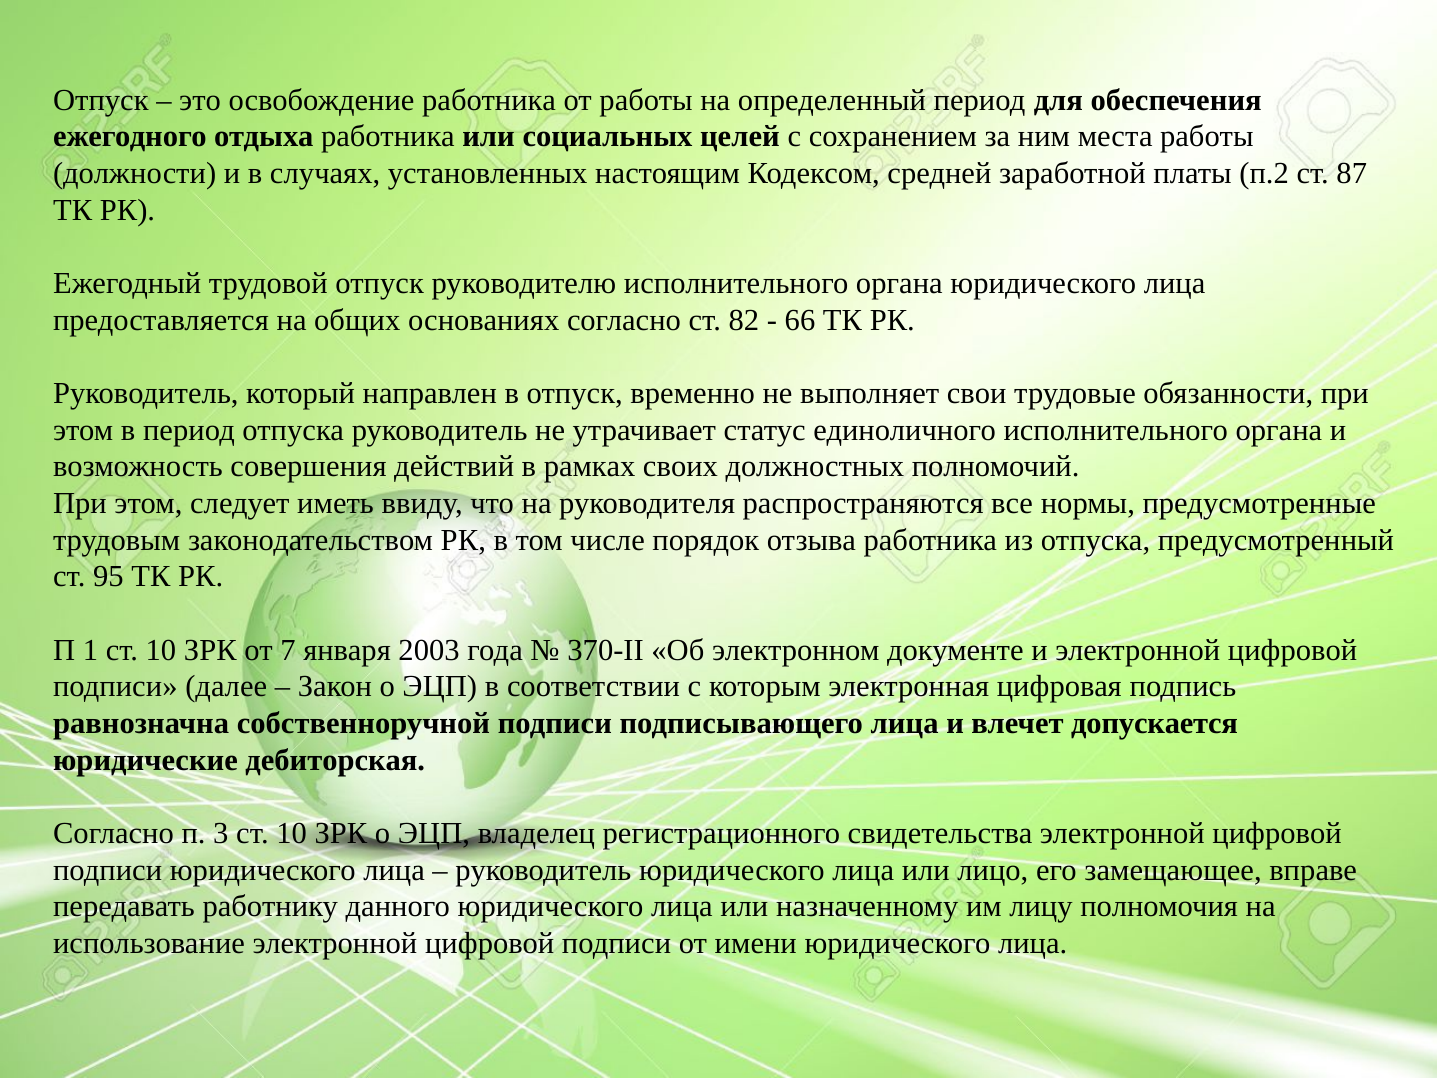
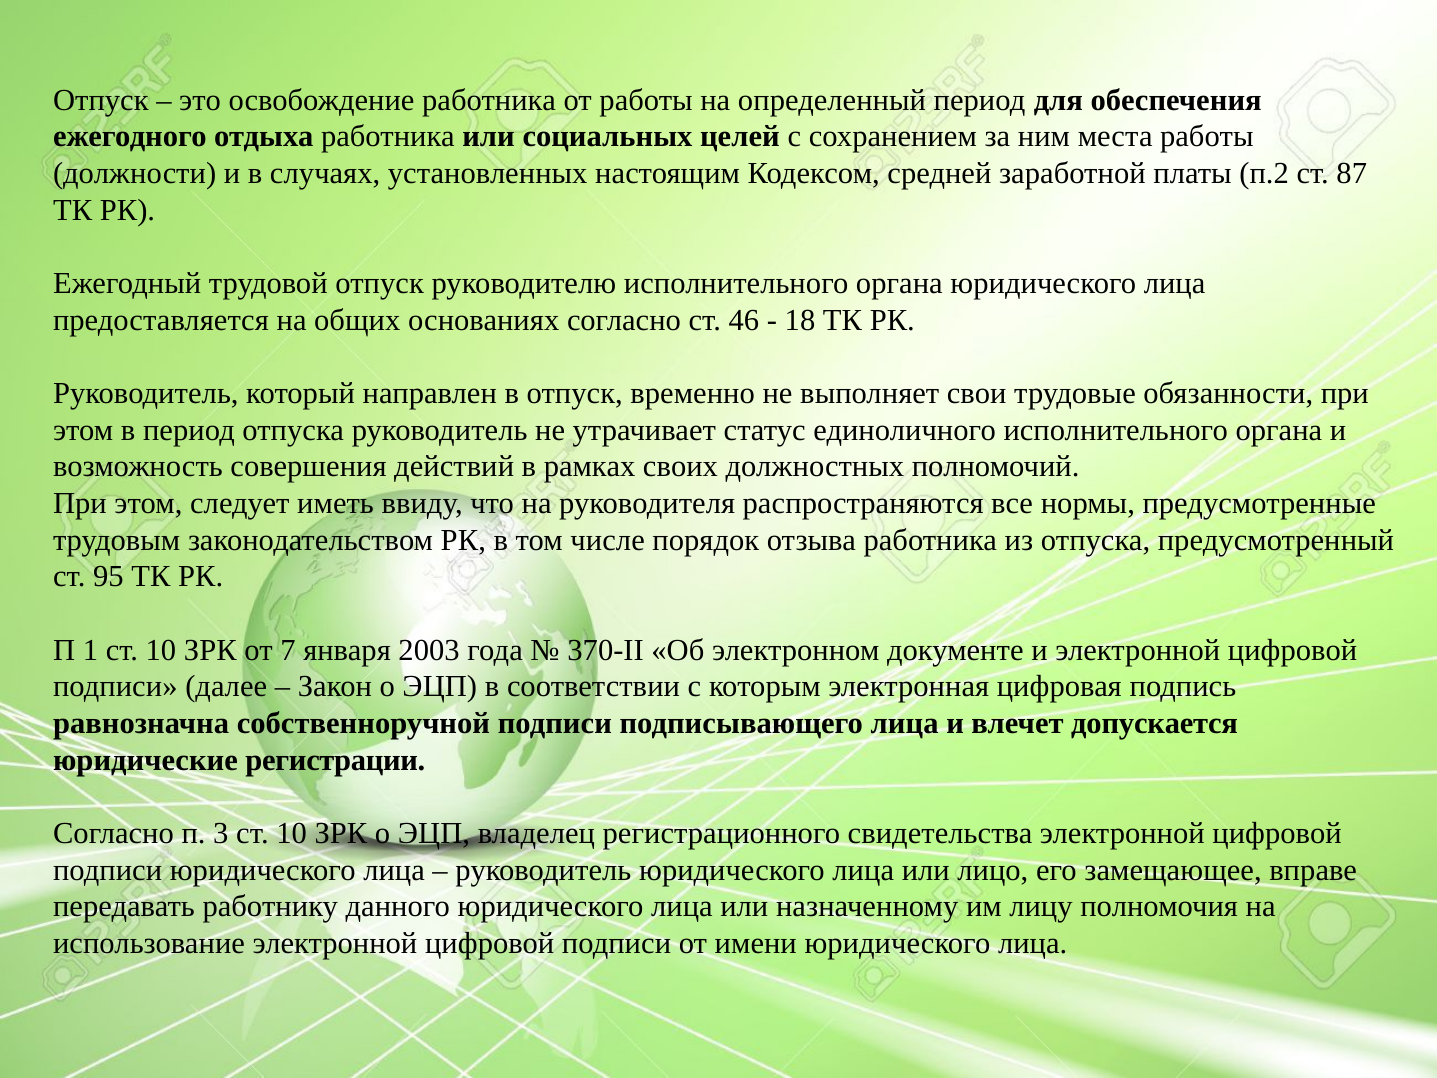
82: 82 -> 46
66: 66 -> 18
дебиторская: дебиторская -> регистрации
